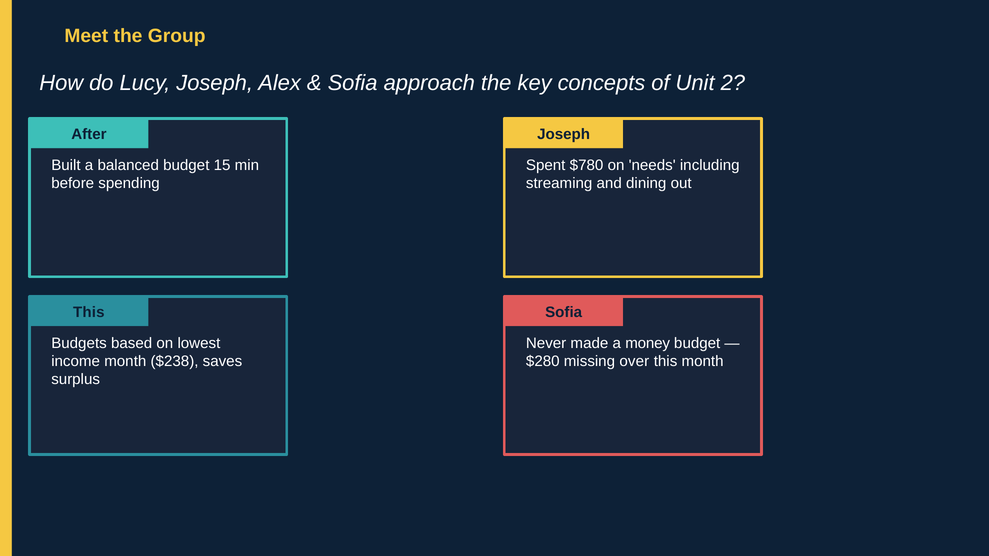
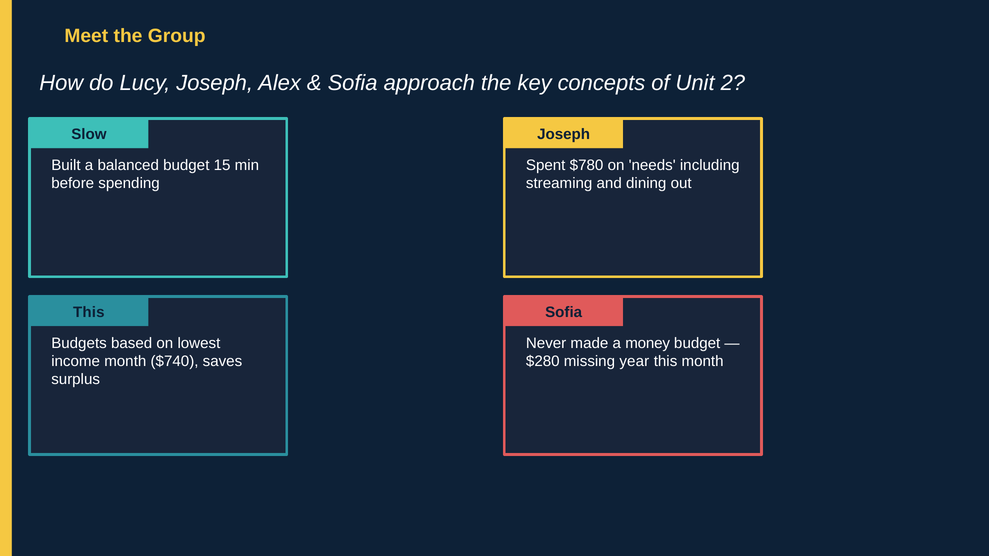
After: After -> Slow
$238: $238 -> $740
over: over -> year
